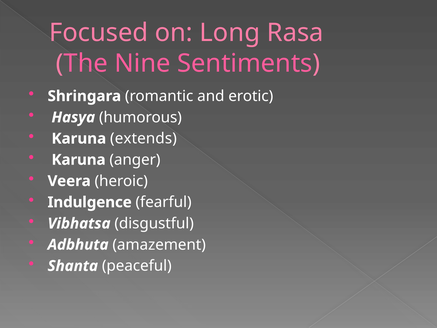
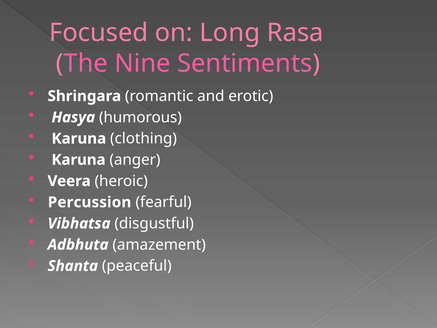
extends: extends -> clothing
Indulgence: Indulgence -> Percussion
